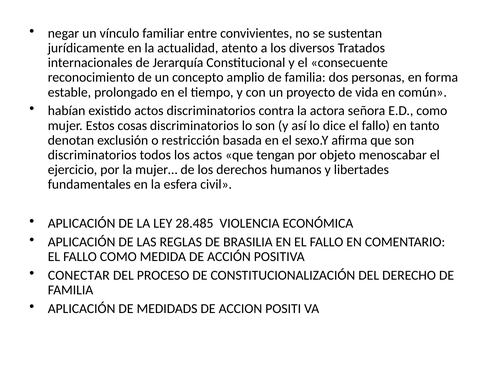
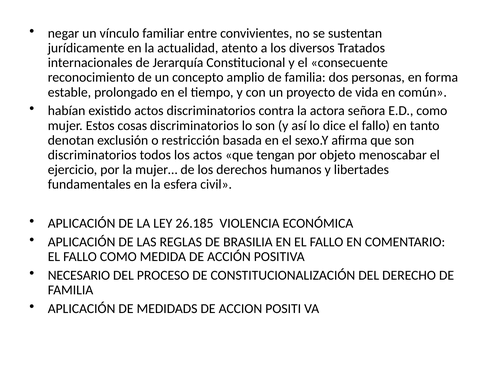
28.485: 28.485 -> 26.185
CONECTAR: CONECTAR -> NECESARIO
